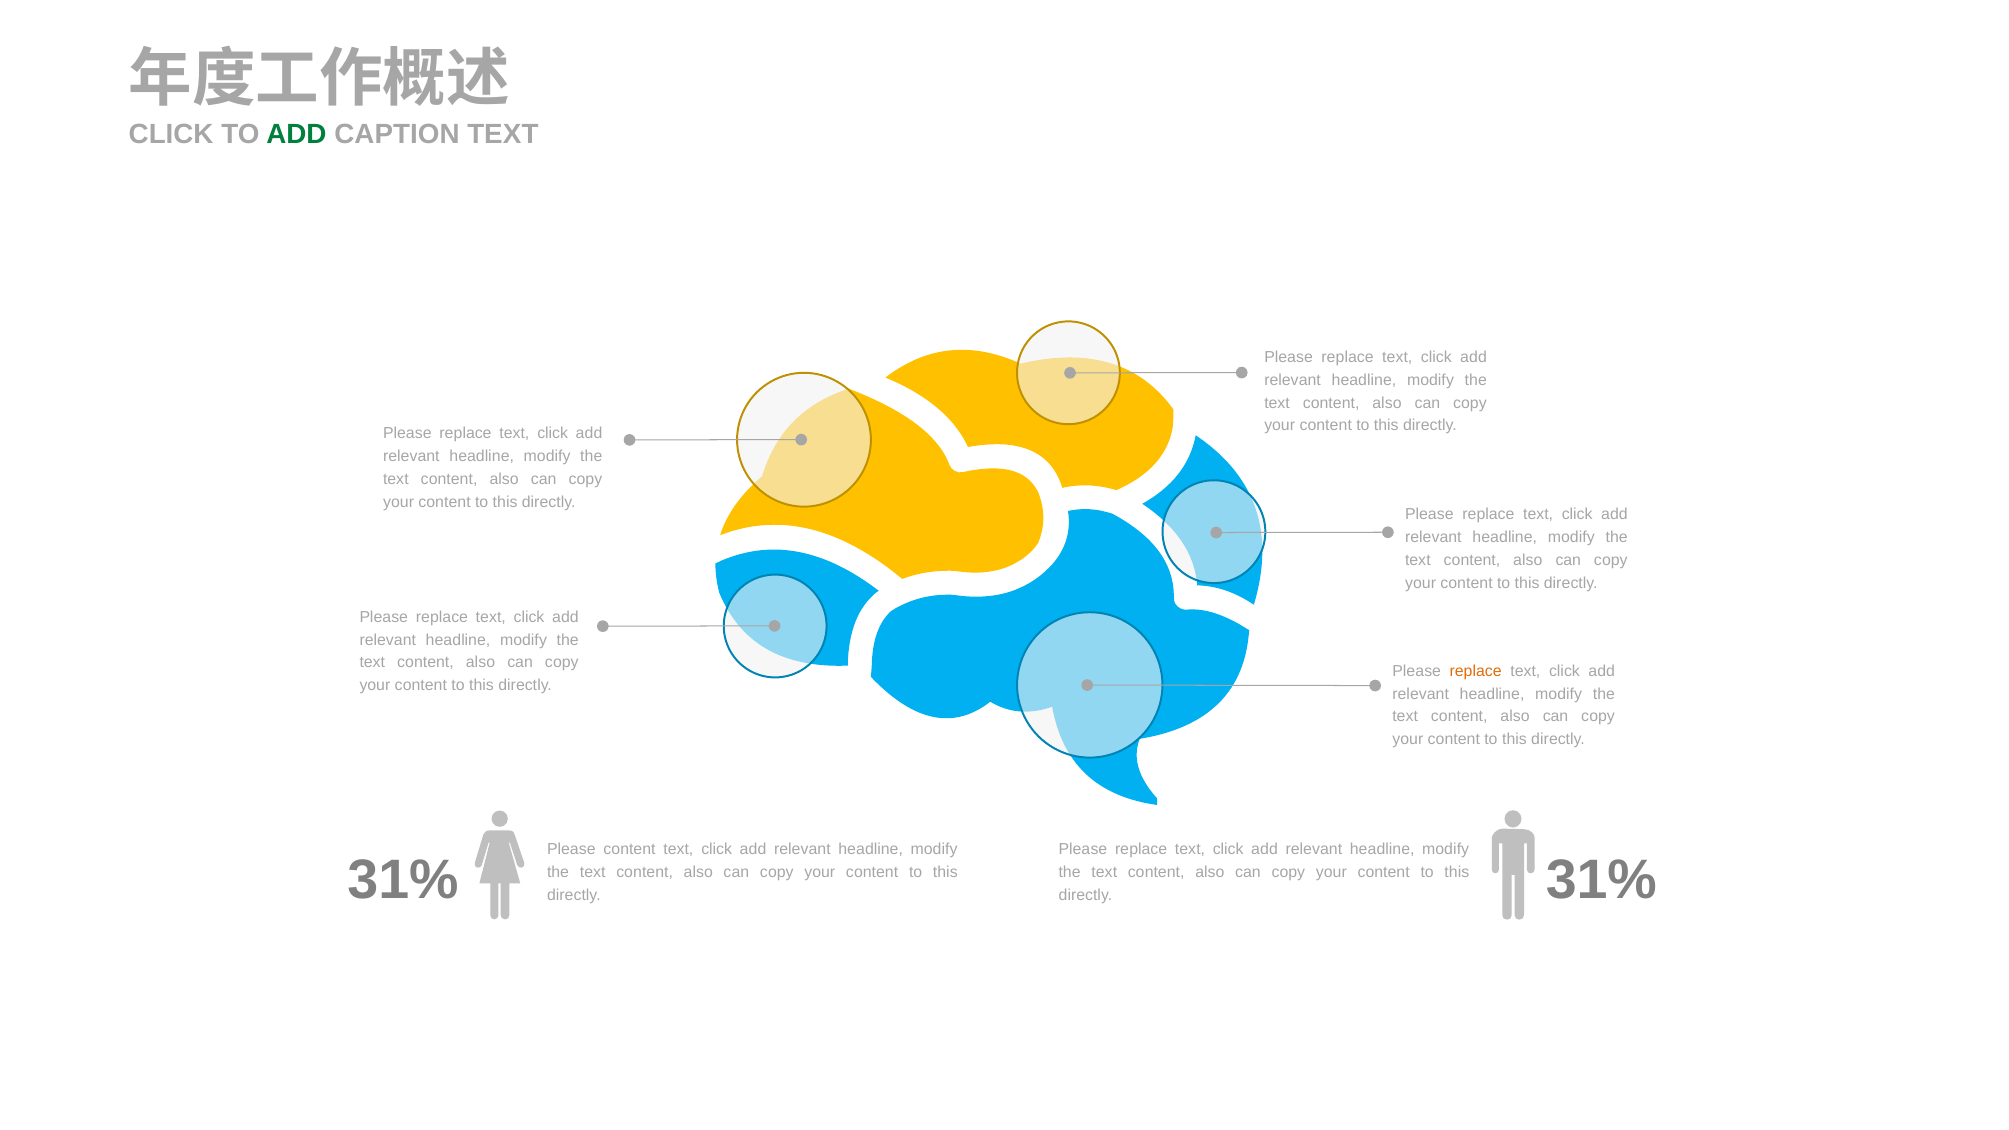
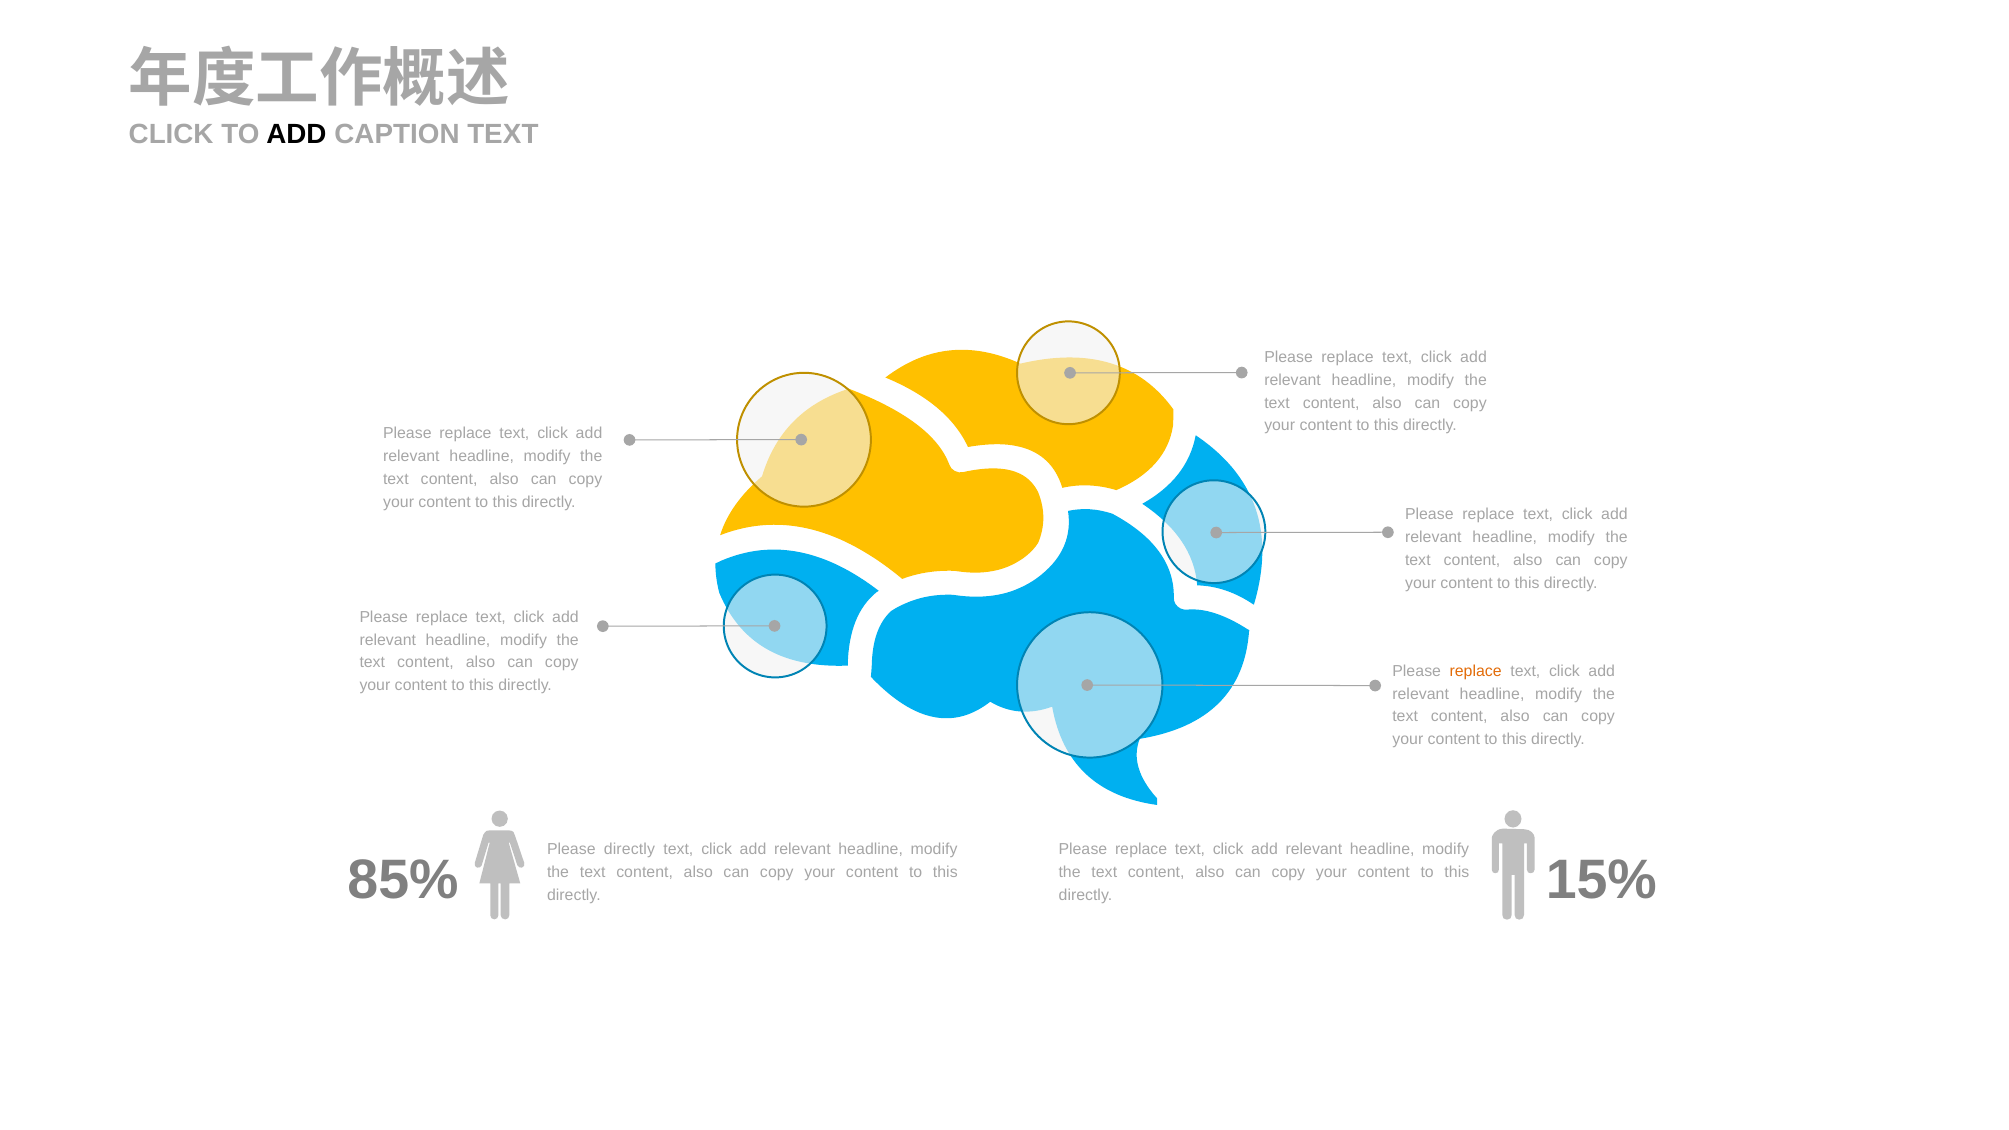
ADD at (296, 135) colour: green -> black
Please content: content -> directly
31% at (403, 880): 31% -> 85%
31% at (1601, 880): 31% -> 15%
